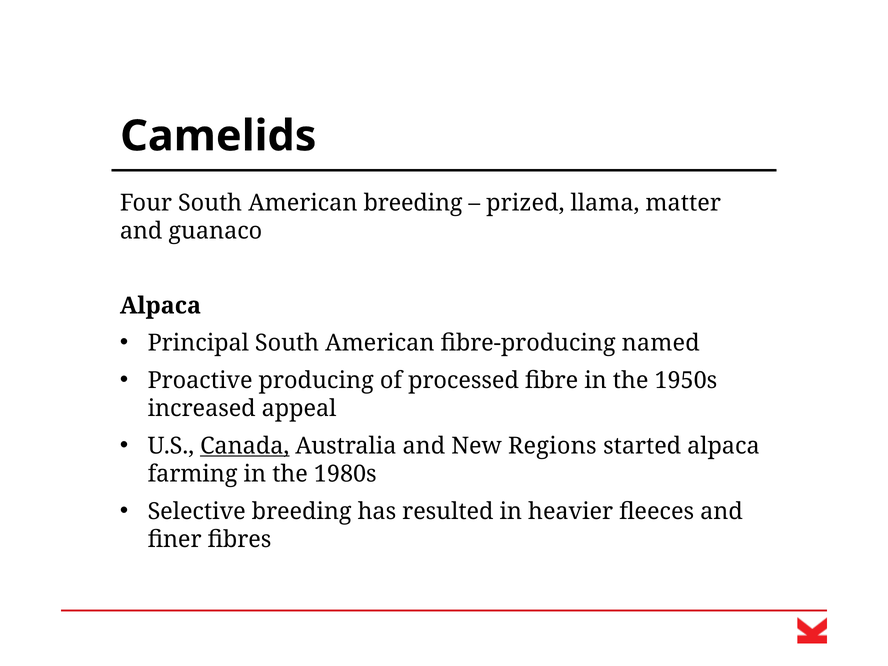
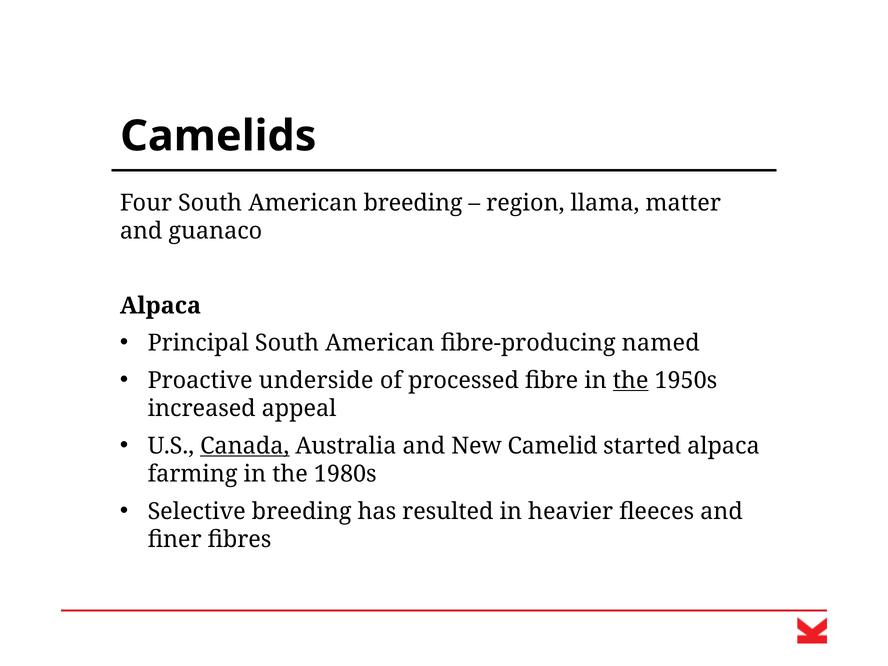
prized: prized -> region
producing: producing -> underside
the at (631, 380) underline: none -> present
Regions: Regions -> Camelid
